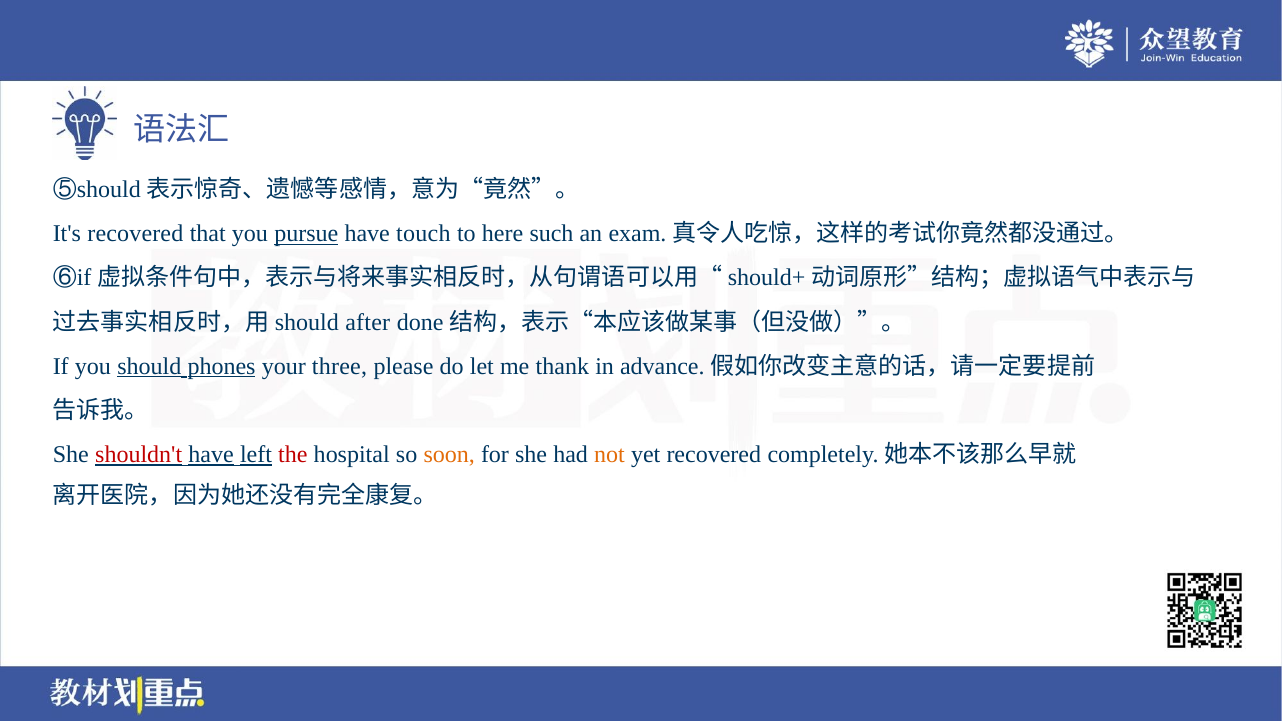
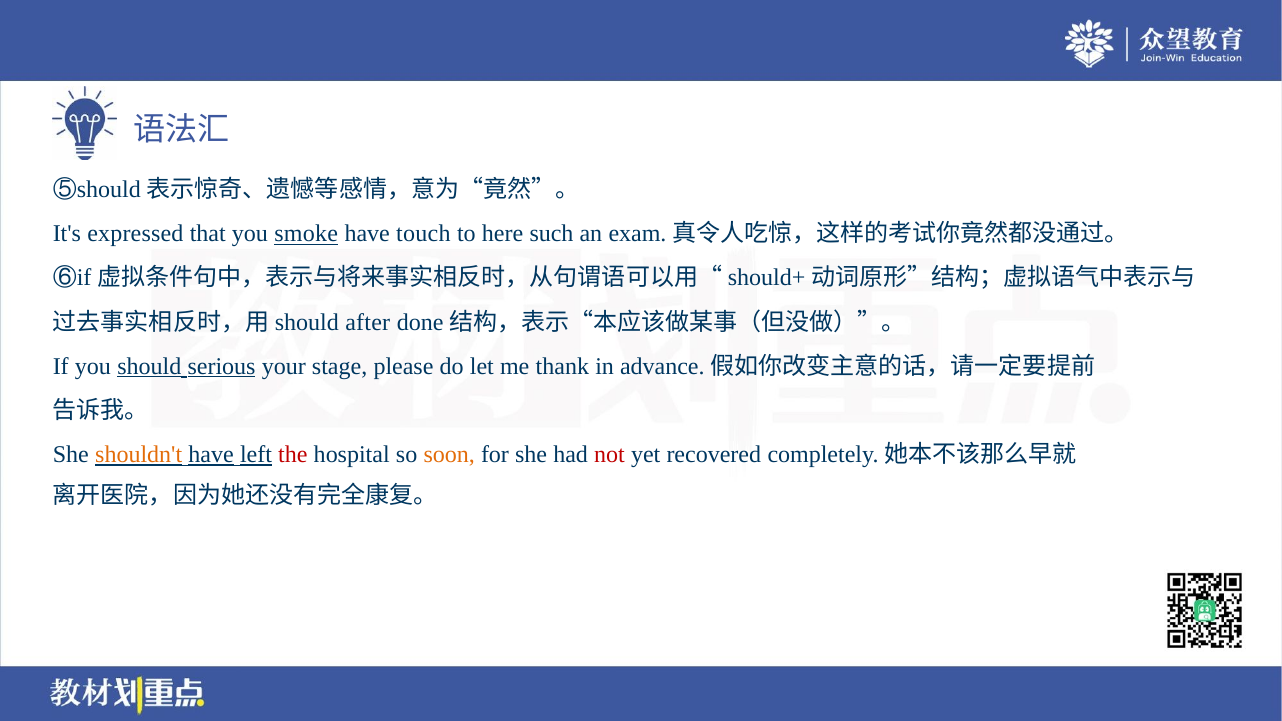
It's recovered: recovered -> expressed
pursue: pursue -> smoke
phones: phones -> serious
three: three -> stage
shouldn't colour: red -> orange
not colour: orange -> red
